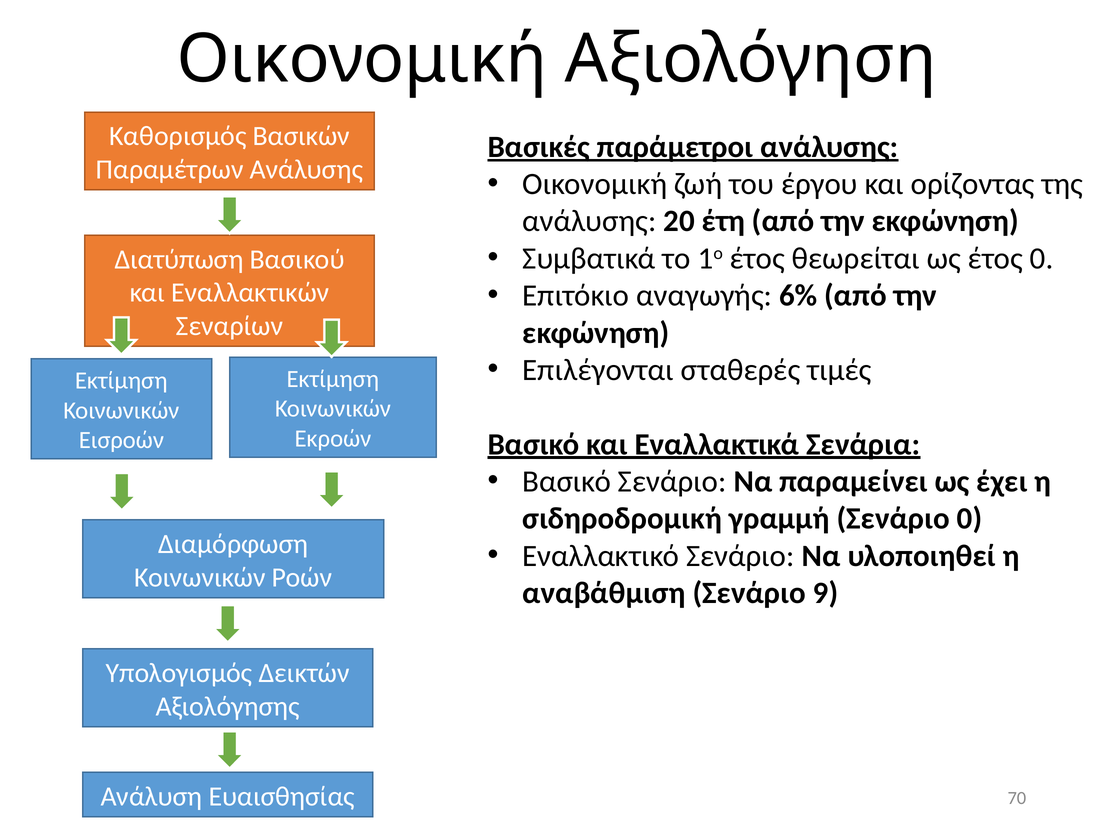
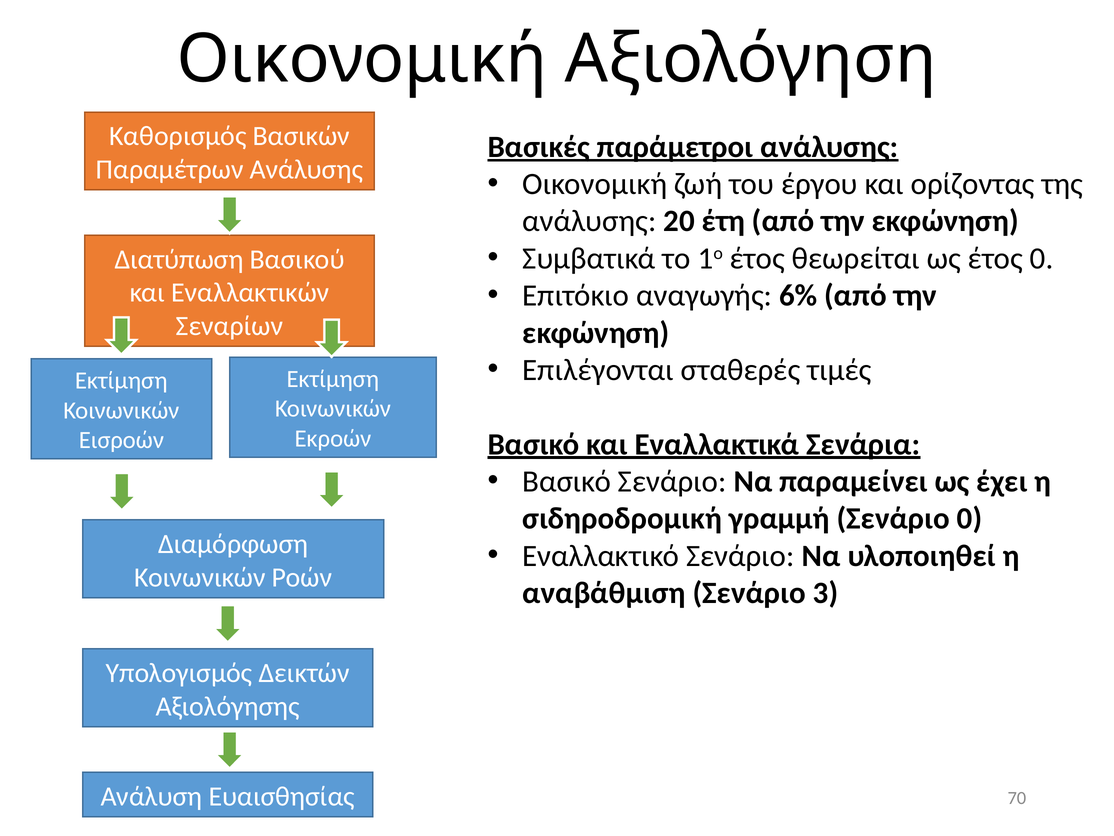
9: 9 -> 3
